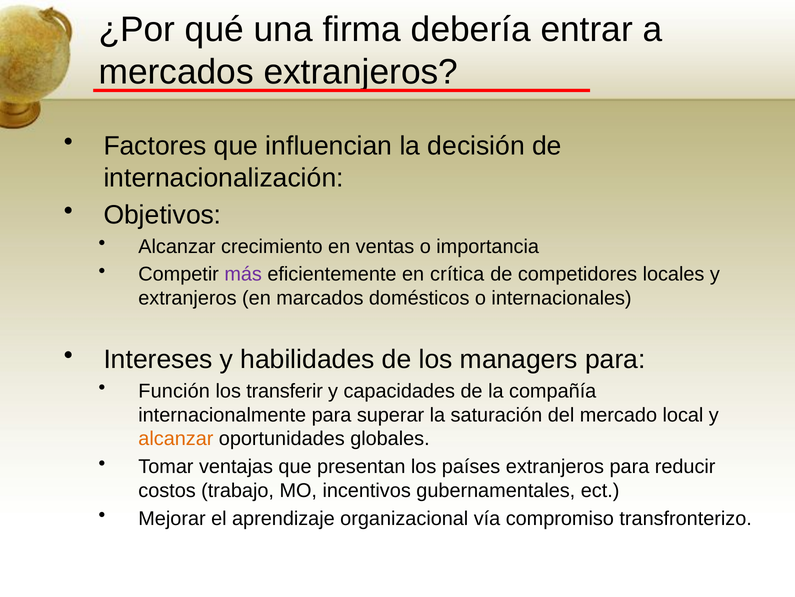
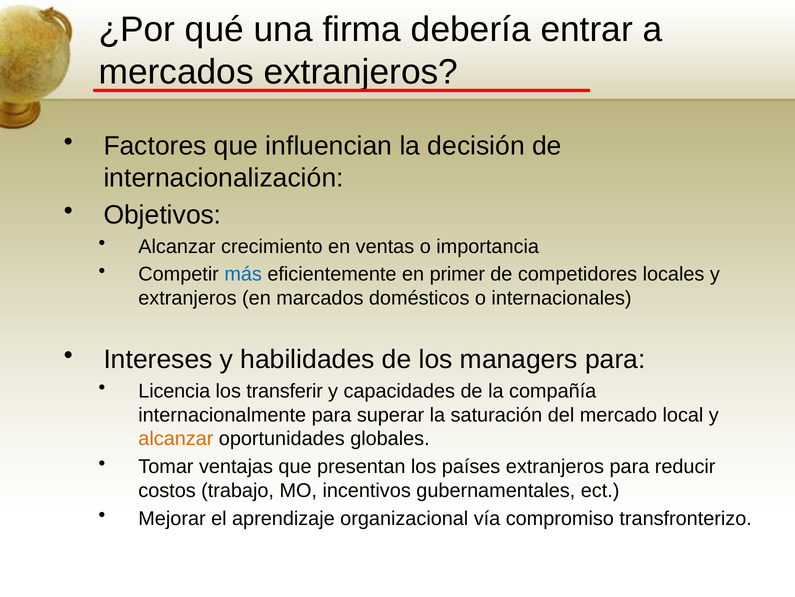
más colour: purple -> blue
crítica: crítica -> primer
Función: Función -> Licencia
